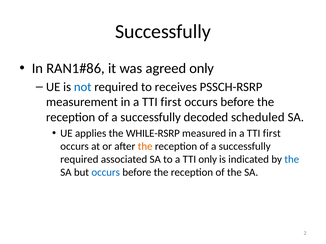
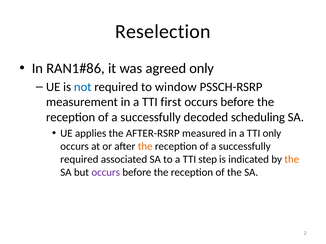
Successfully at (163, 32): Successfully -> Reselection
receives: receives -> window
scheduled: scheduled -> scheduling
WHILE-RSRP: WHILE-RSRP -> AFTER-RSRP
first at (272, 134): first -> only
TTI only: only -> step
the at (292, 160) colour: blue -> orange
occurs at (106, 173) colour: blue -> purple
